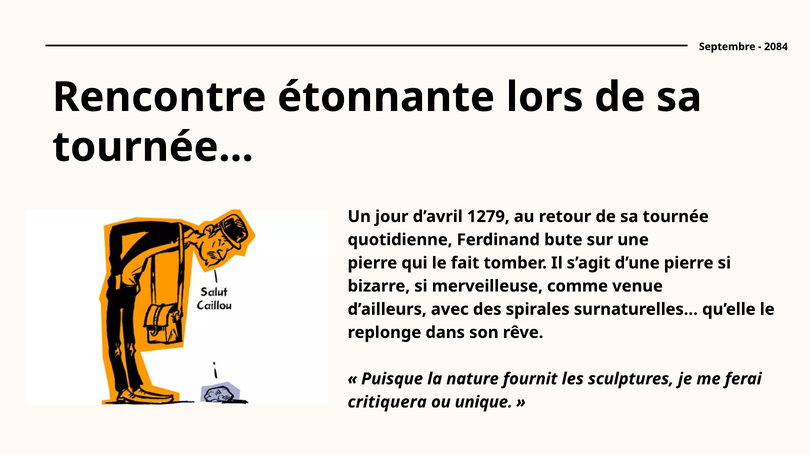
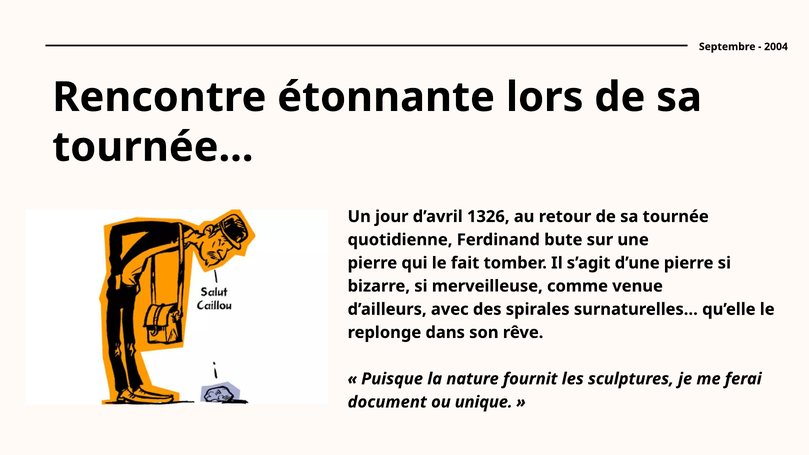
2084: 2084 -> 2004
1279: 1279 -> 1326
critiquera: critiquera -> document
